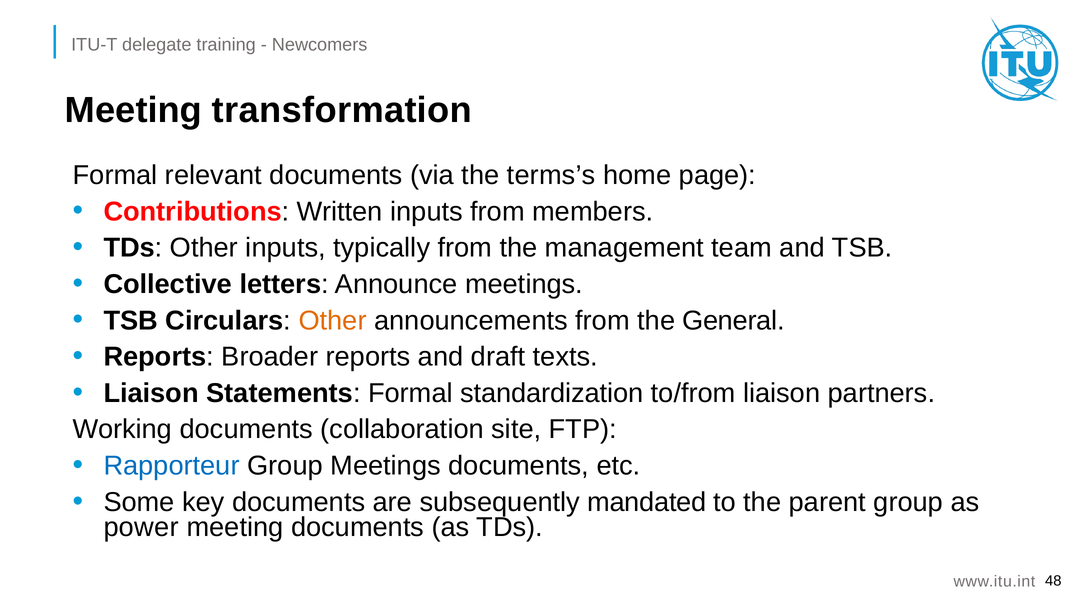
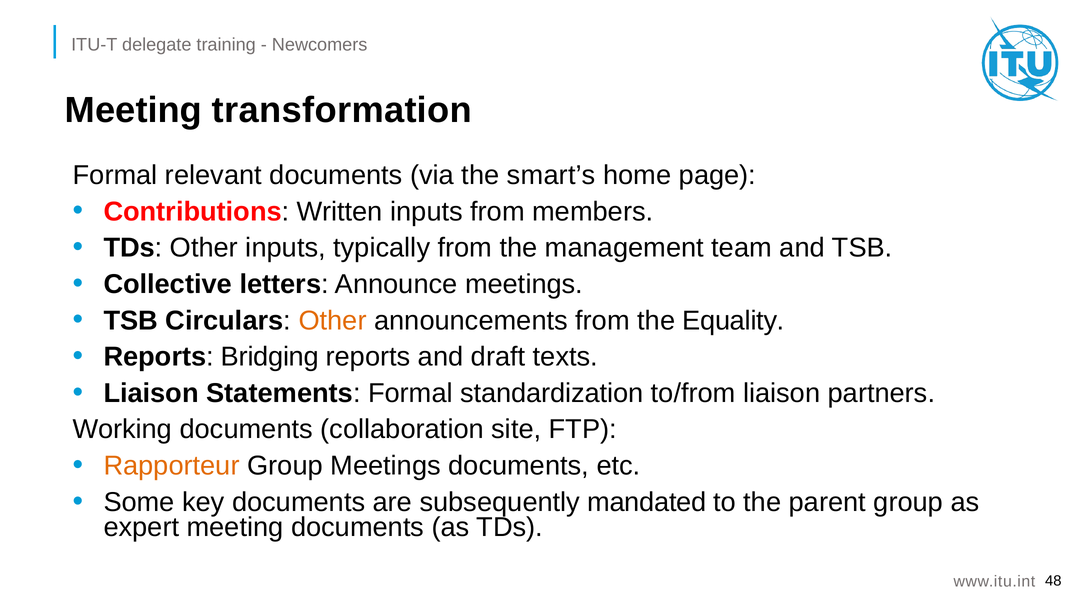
terms’s: terms’s -> smart’s
General: General -> Equality
Broader: Broader -> Bridging
Rapporteur colour: blue -> orange
power: power -> expert
